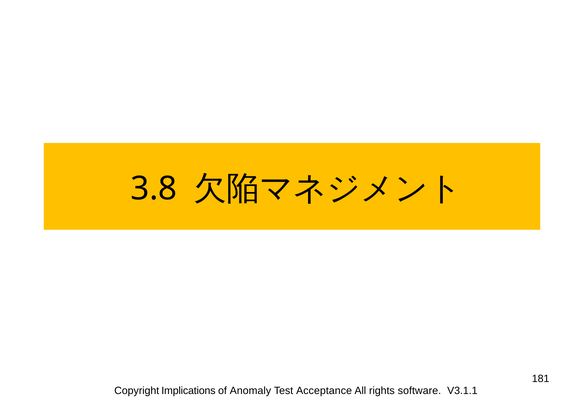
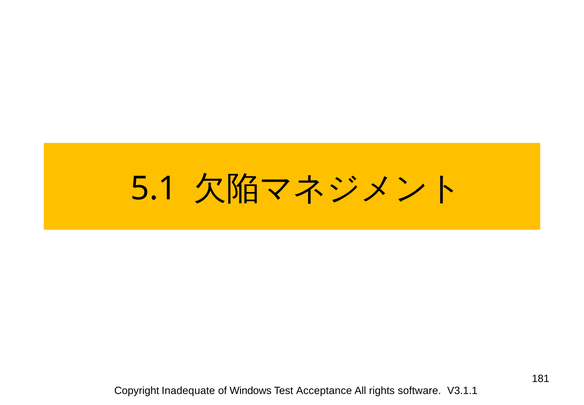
3.8: 3.8 -> 5.1
Implications: Implications -> Inadequate
Anomaly: Anomaly -> Windows
